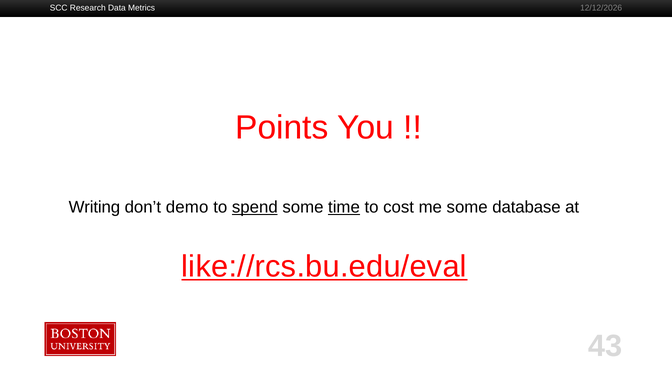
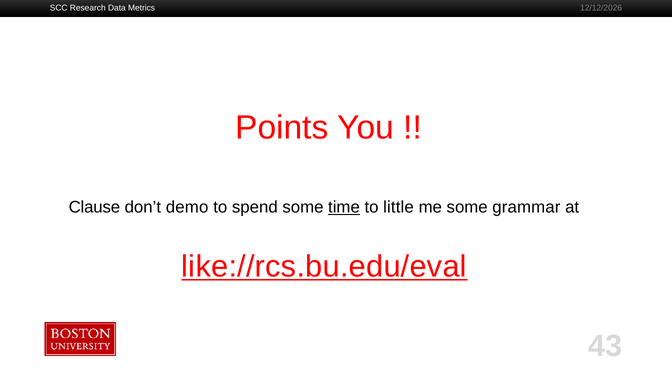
Writing: Writing -> Clause
spend underline: present -> none
cost: cost -> little
database: database -> grammar
